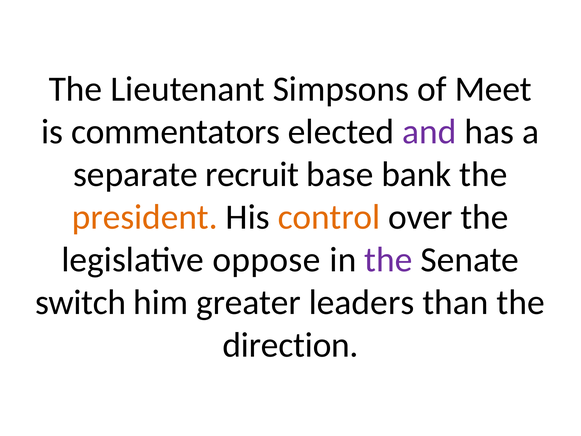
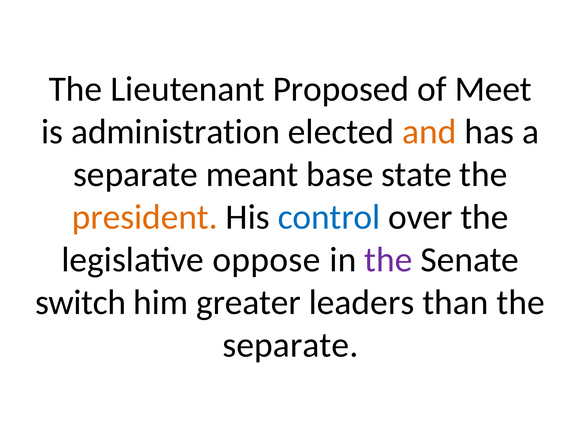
Simpsons: Simpsons -> Proposed
commentators: commentators -> administration
and colour: purple -> orange
recruit: recruit -> meant
bank: bank -> state
control colour: orange -> blue
direction at (291, 345): direction -> separate
